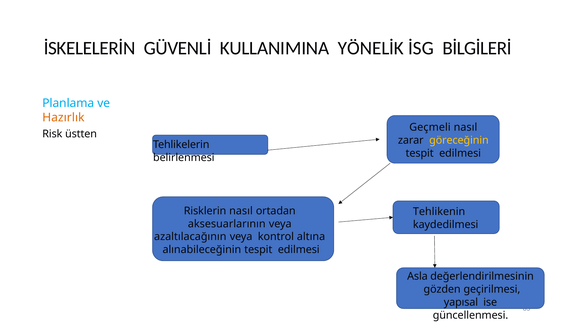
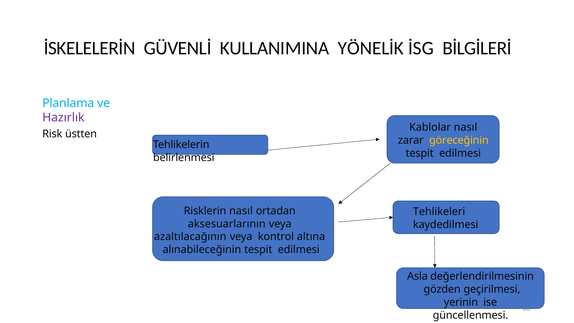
Hazırlık colour: orange -> purple
Geçmeli: Geçmeli -> Kablolar
Tehlikenin: Tehlikenin -> Tehlikeleri
yapısal: yapısal -> yerinin
